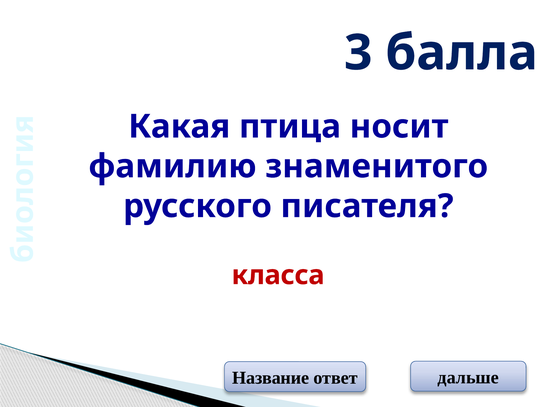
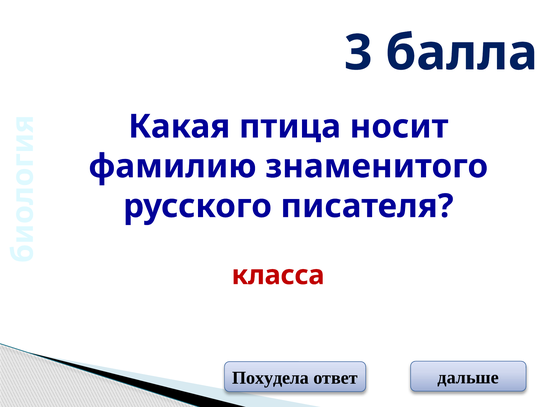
Название: Название -> Похудела
